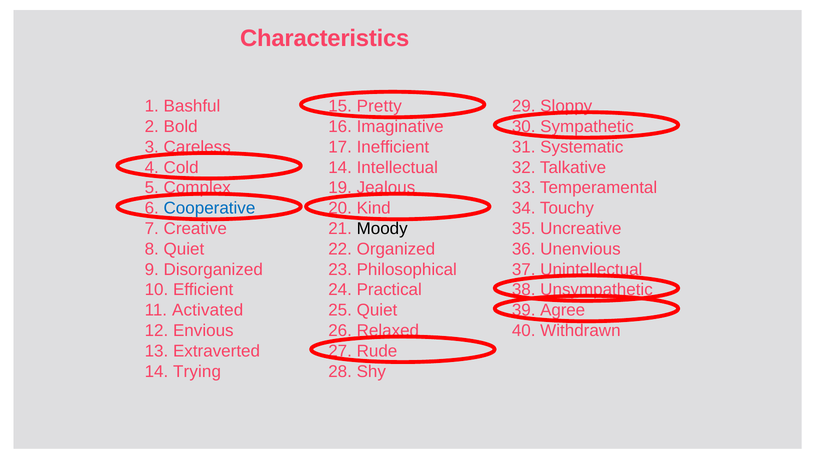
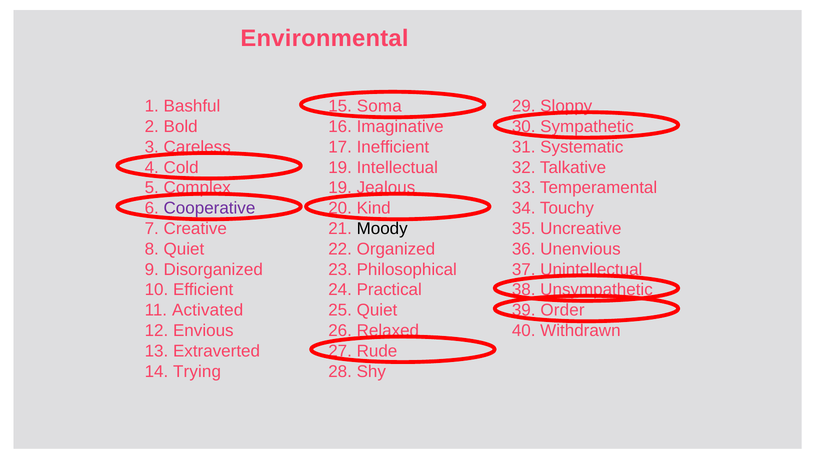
Characteristics: Characteristics -> Environmental
Pretty: Pretty -> Soma
Cold 14: 14 -> 19
Cooperative colour: blue -> purple
Agree: Agree -> Order
